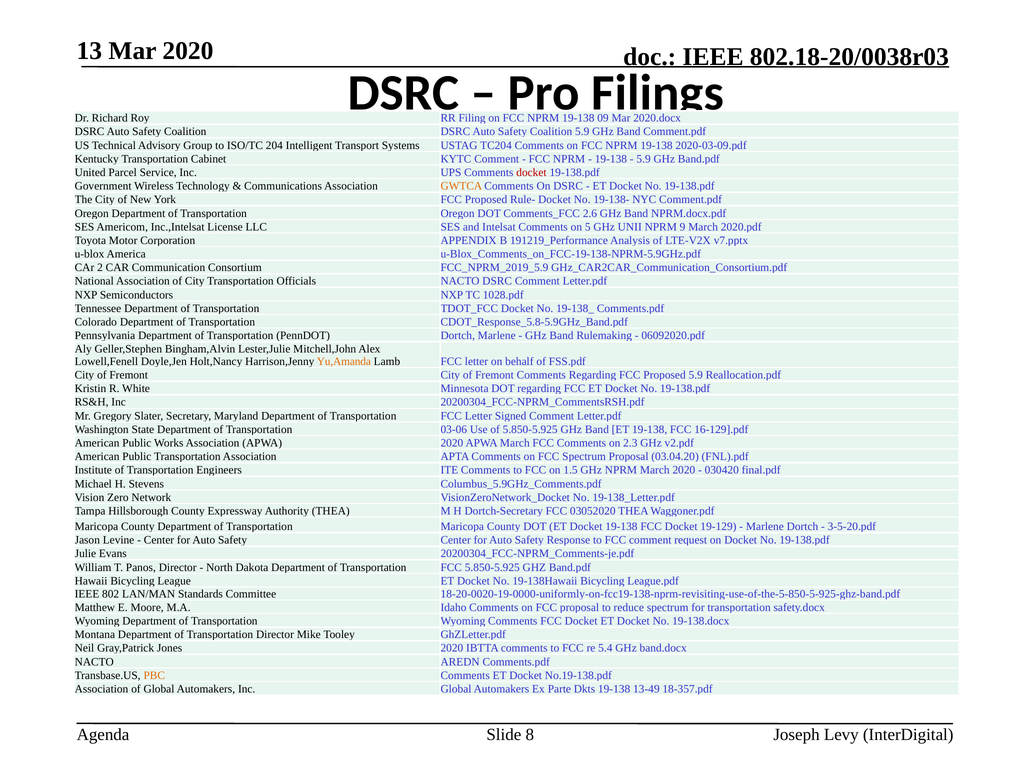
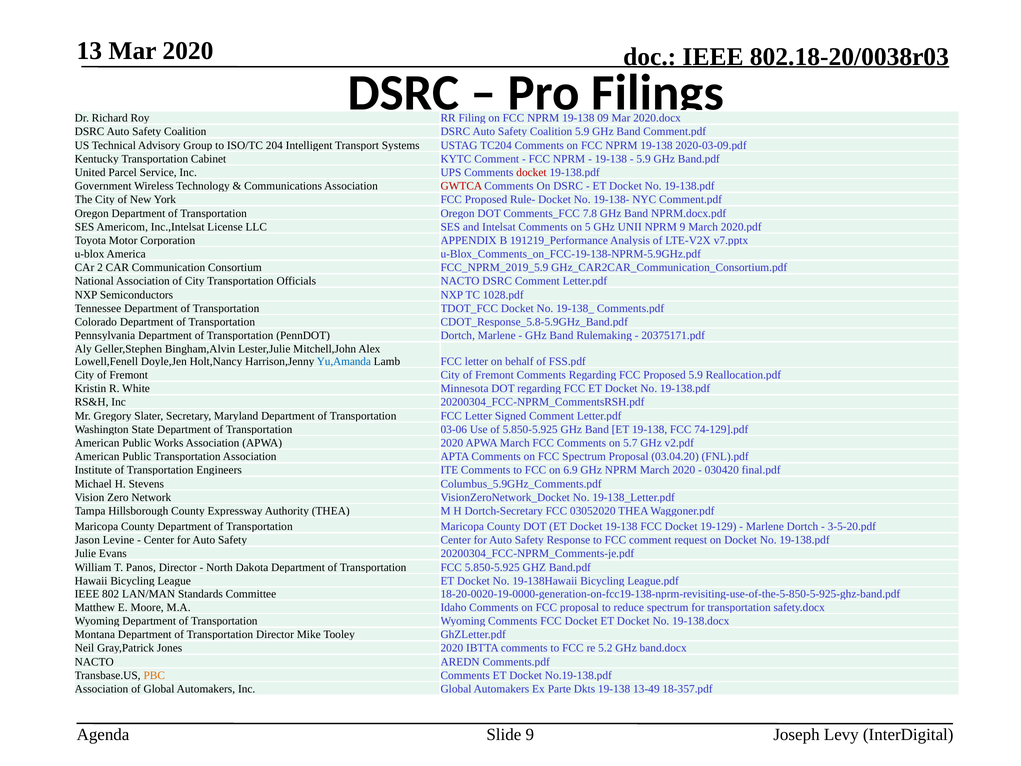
GWTCA colour: orange -> red
2.6: 2.6 -> 7.8
06092020.pdf: 06092020.pdf -> 20375171.pdf
Yu,Amanda colour: orange -> blue
16-129].pdf: 16-129].pdf -> 74-129].pdf
2.3: 2.3 -> 5.7
1.5: 1.5 -> 6.9
18-20-0020-19-0000-uniformly-on-fcc19-138-nprm-revisiting-use-of-the-5-850-5-925-ghz-band.pdf: 18-20-0020-19-0000-uniformly-on-fcc19-138-nprm-revisiting-use-of-the-5-850-5-925-ghz-band.pdf -> 18-20-0020-19-0000-generation-on-fcc19-138-nprm-revisiting-use-of-the-5-850-5-925-ghz-band.pdf
5.4: 5.4 -> 5.2
Slide 8: 8 -> 9
